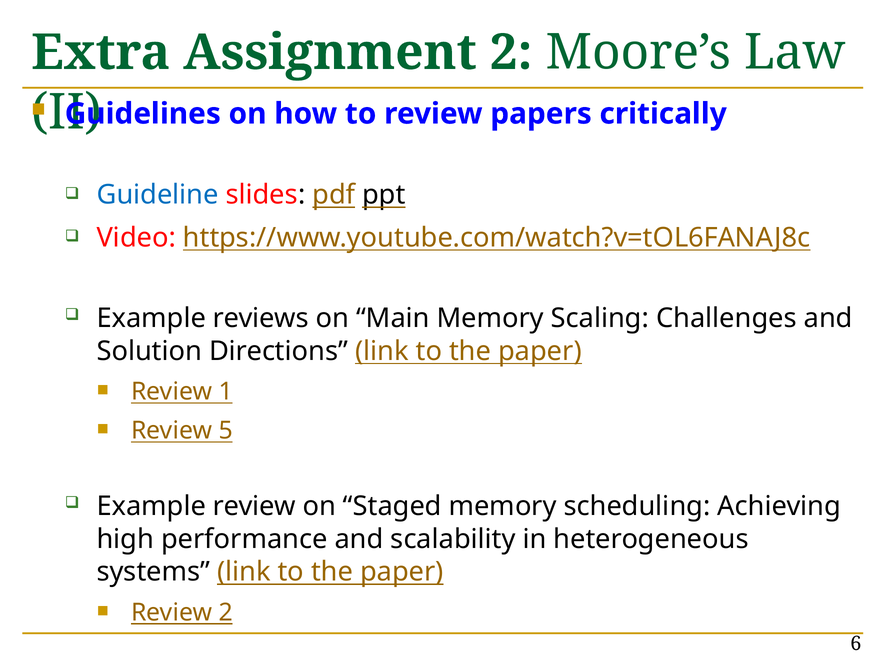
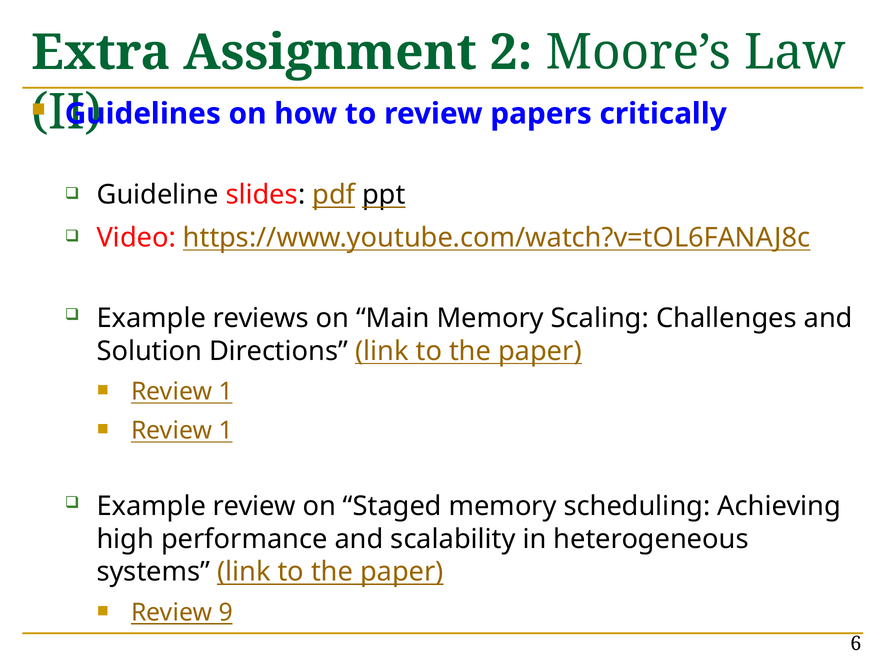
Guideline colour: blue -> black
5 at (226, 430): 5 -> 1
Review 2: 2 -> 9
